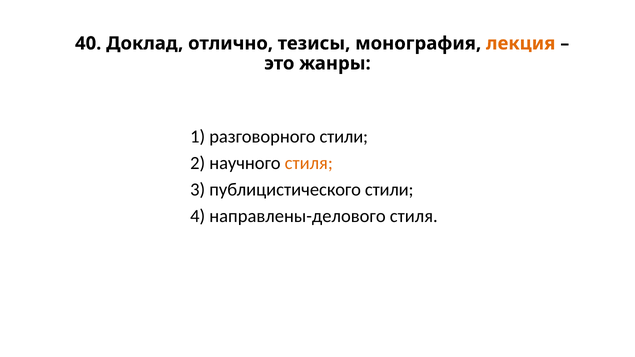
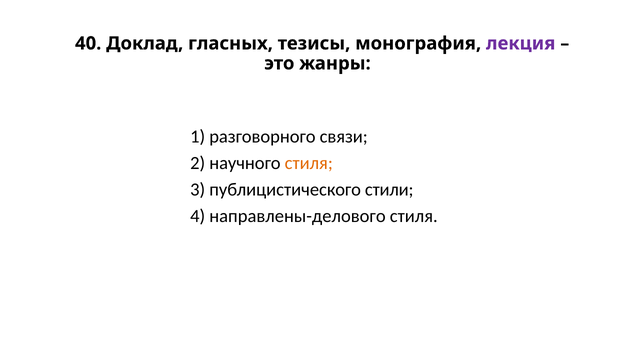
отлично: отлично -> гласных
лекция colour: orange -> purple
разговорного стили: стили -> связи
